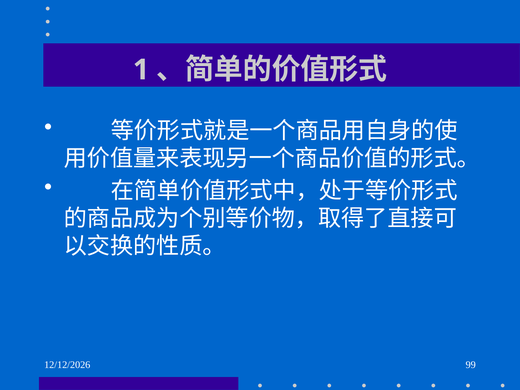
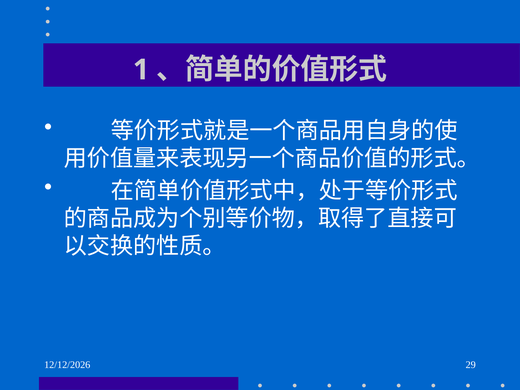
99: 99 -> 29
